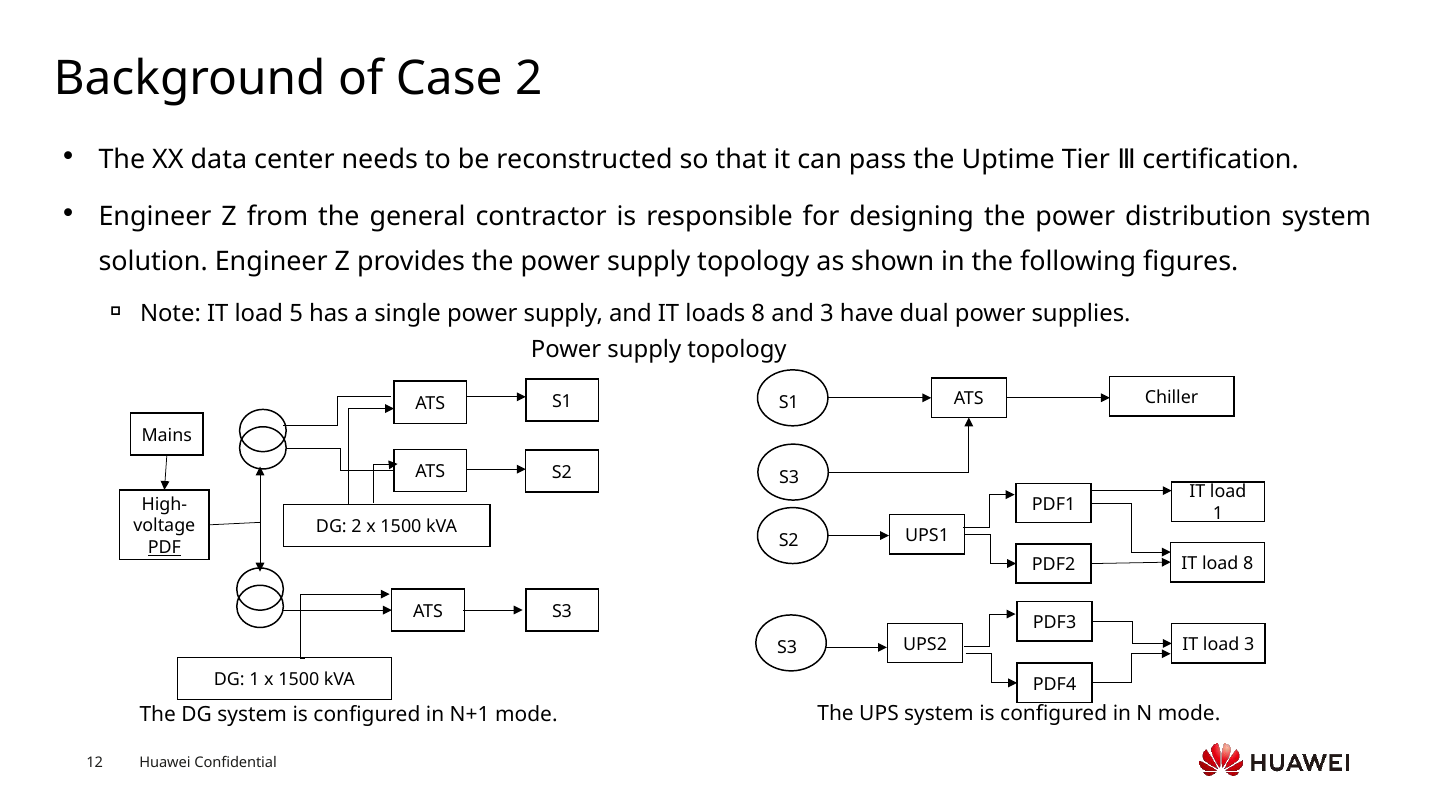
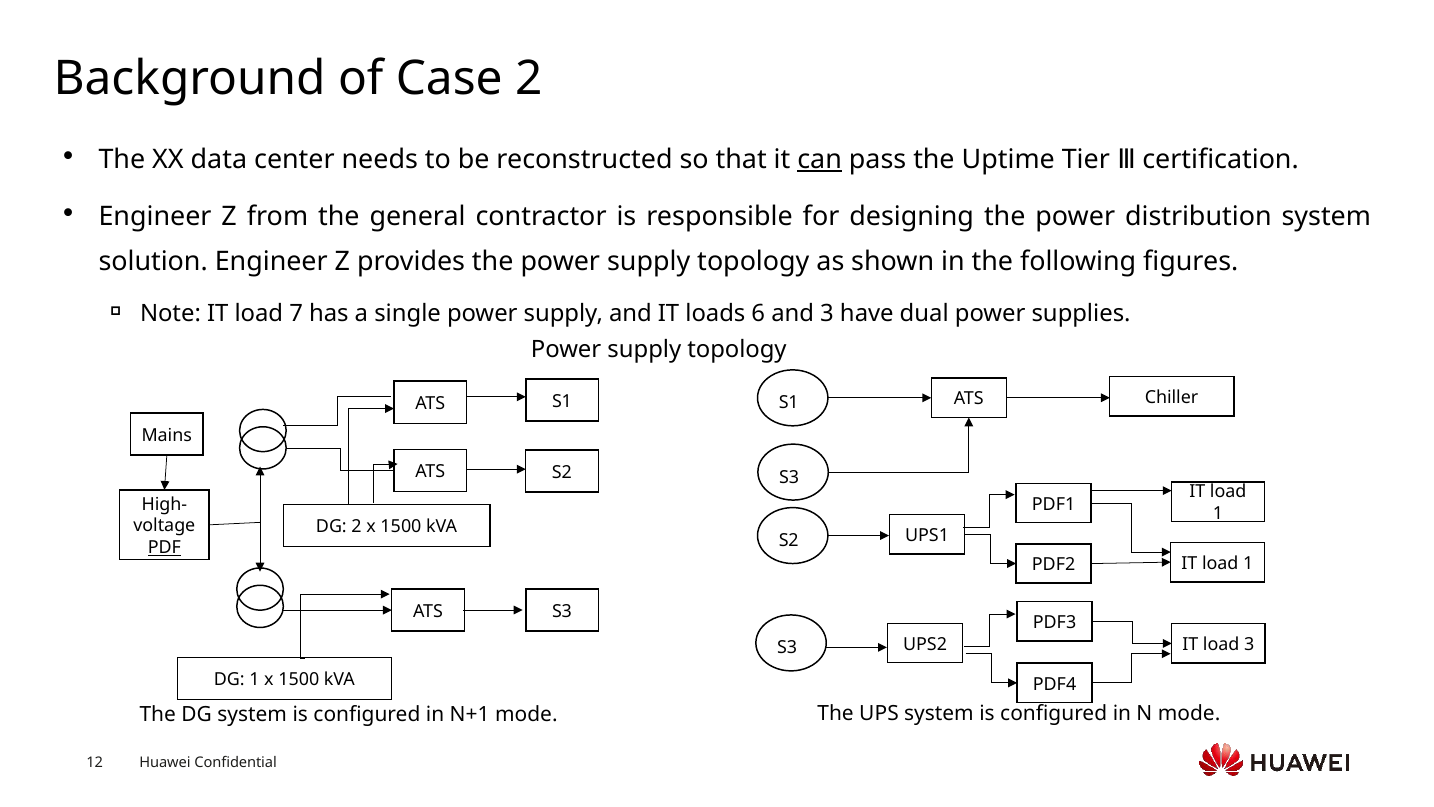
can underline: none -> present
5: 5 -> 7
loads 8: 8 -> 6
8 at (1248, 563): 8 -> 1
